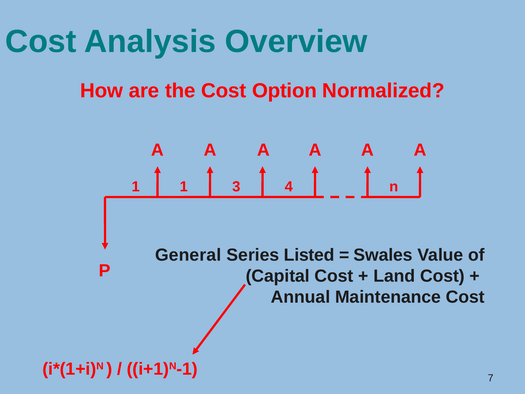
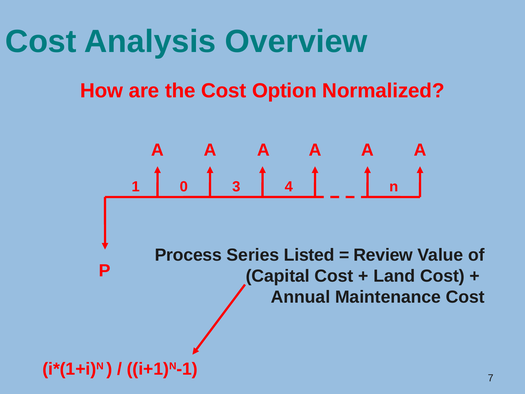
1 1: 1 -> 0
General: General -> Process
Swales: Swales -> Review
